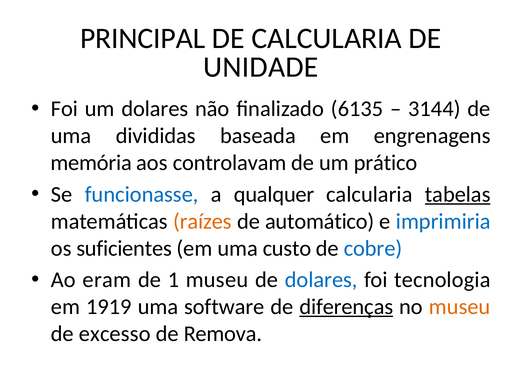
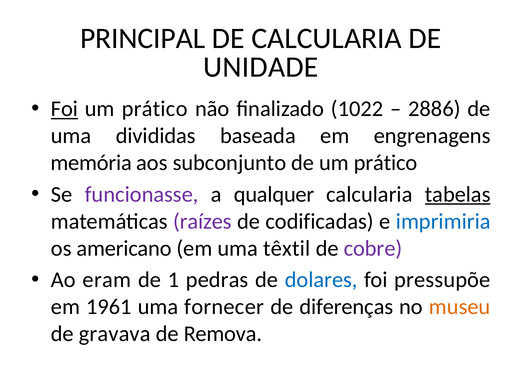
Foi at (64, 109) underline: none -> present
dolares at (155, 109): dolares -> prático
6135: 6135 -> 1022
3144: 3144 -> 2886
controlavam: controlavam -> subconjunto
funcionasse colour: blue -> purple
raízes colour: orange -> purple
automático: automático -> codificadas
suficientes: suficientes -> americano
custo: custo -> têxtil
cobre colour: blue -> purple
1 museu: museu -> pedras
tecnologia: tecnologia -> pressupõe
1919: 1919 -> 1961
software: software -> fornecer
diferenças underline: present -> none
excesso: excesso -> gravava
